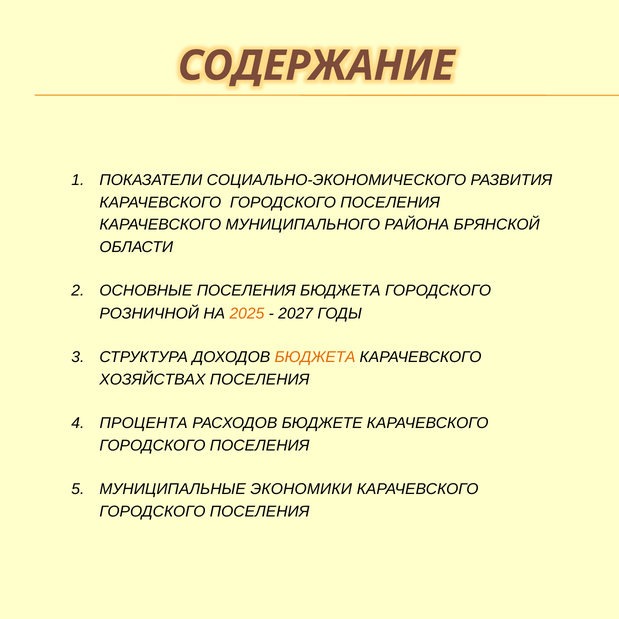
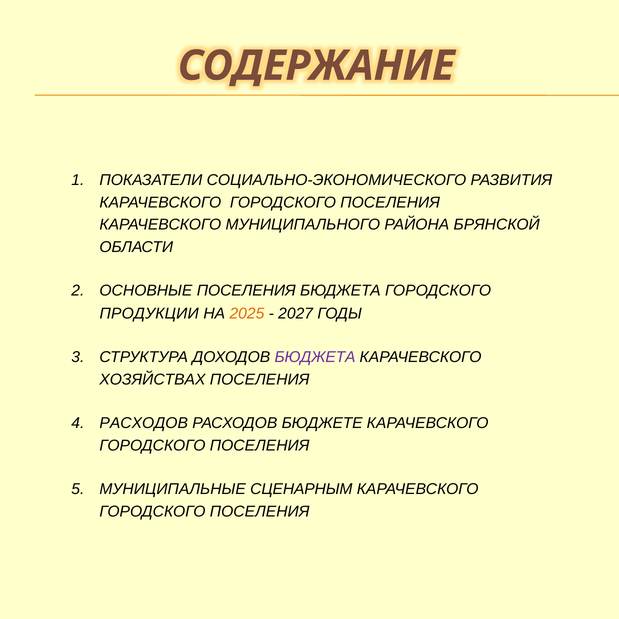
РОЗНИЧНОЙ: РОЗНИЧНОЙ -> ПРОДУКЦИИ
БЮДЖЕТА at (315, 357) colour: orange -> purple
ПРОЦЕНТА at (144, 423): ПРОЦЕНТА -> РАСХОДОВ
ЭКОНОМИКИ: ЭКОНОМИКИ -> СЦЕНАРНЫМ
